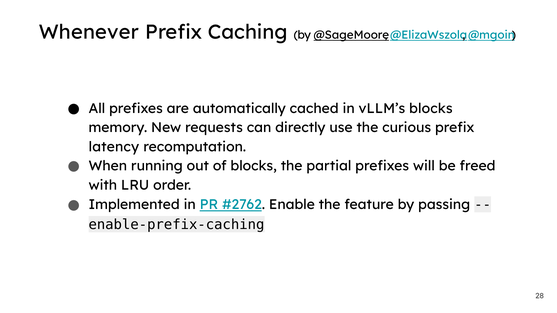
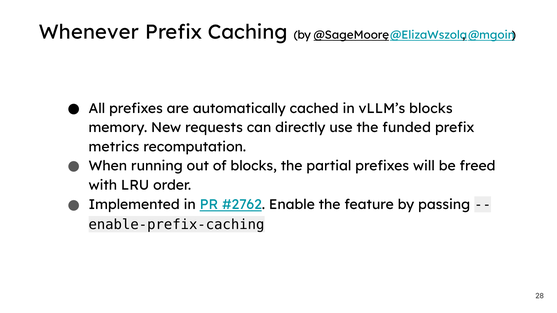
curious: curious -> funded
latency: latency -> metrics
